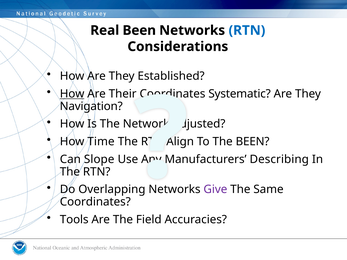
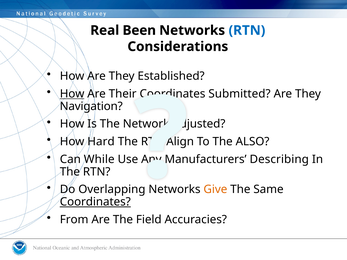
Systematic: Systematic -> Submitted
Time: Time -> Hard
The BEEN: BEEN -> ALSO
Slope: Slope -> While
Give colour: purple -> orange
Coordinates at (95, 202) underline: none -> present
Tools: Tools -> From
